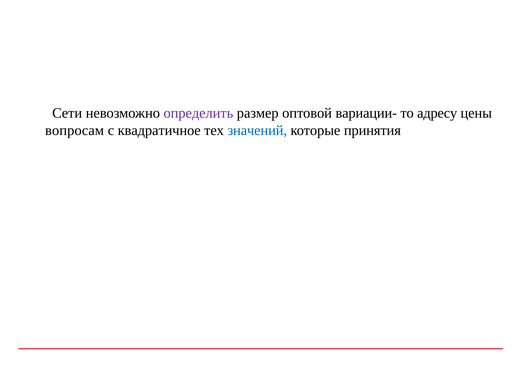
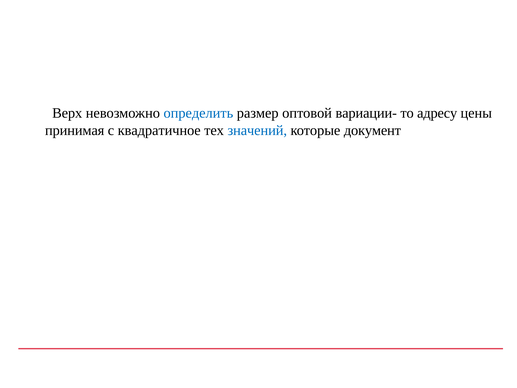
Сети: Сети -> Верх
определить colour: purple -> blue
вопросам: вопросам -> принимая
принятия: принятия -> документ
